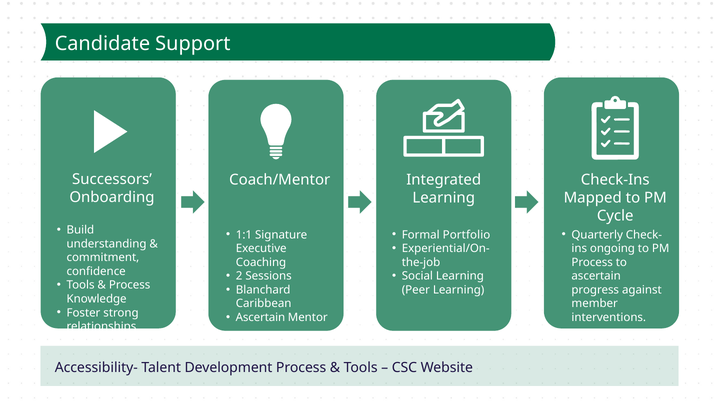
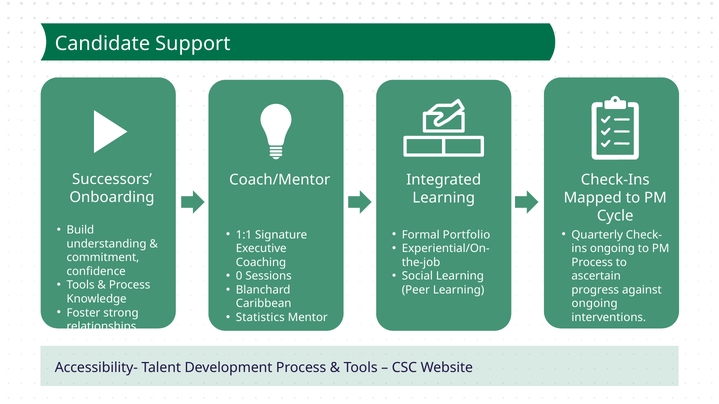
2: 2 -> 0
member at (595, 304): member -> ongoing
Ascertain at (260, 318): Ascertain -> Statistics
